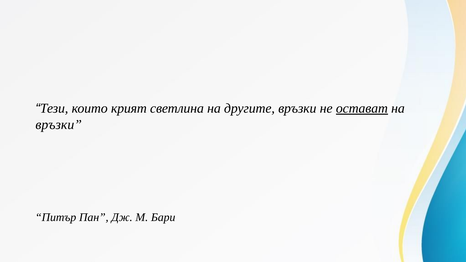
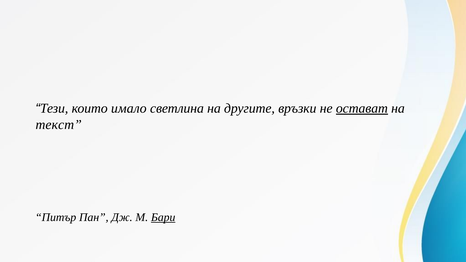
крият: крият -> имало
връзки at (59, 125): връзки -> текст
Бари underline: none -> present
